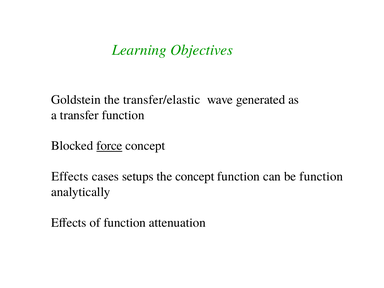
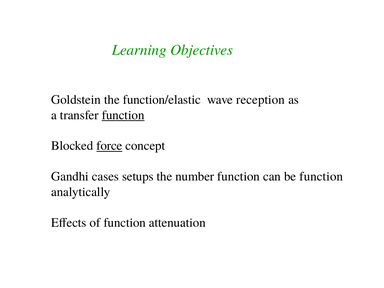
transfer/elastic: transfer/elastic -> function/elastic
generated: generated -> reception
function at (123, 115) underline: none -> present
Effects at (70, 176): Effects -> Gandhi
the concept: concept -> number
